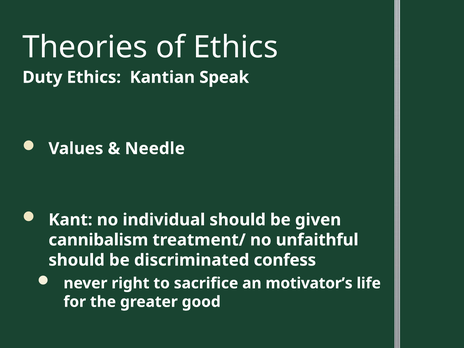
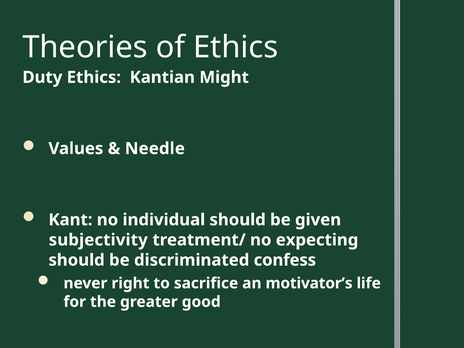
Speak: Speak -> Might
cannibalism: cannibalism -> subjectivity
unfaithful: unfaithful -> expecting
